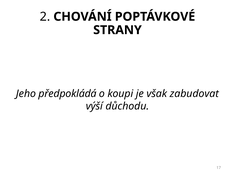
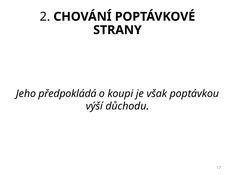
zabudovat: zabudovat -> poptávkou
